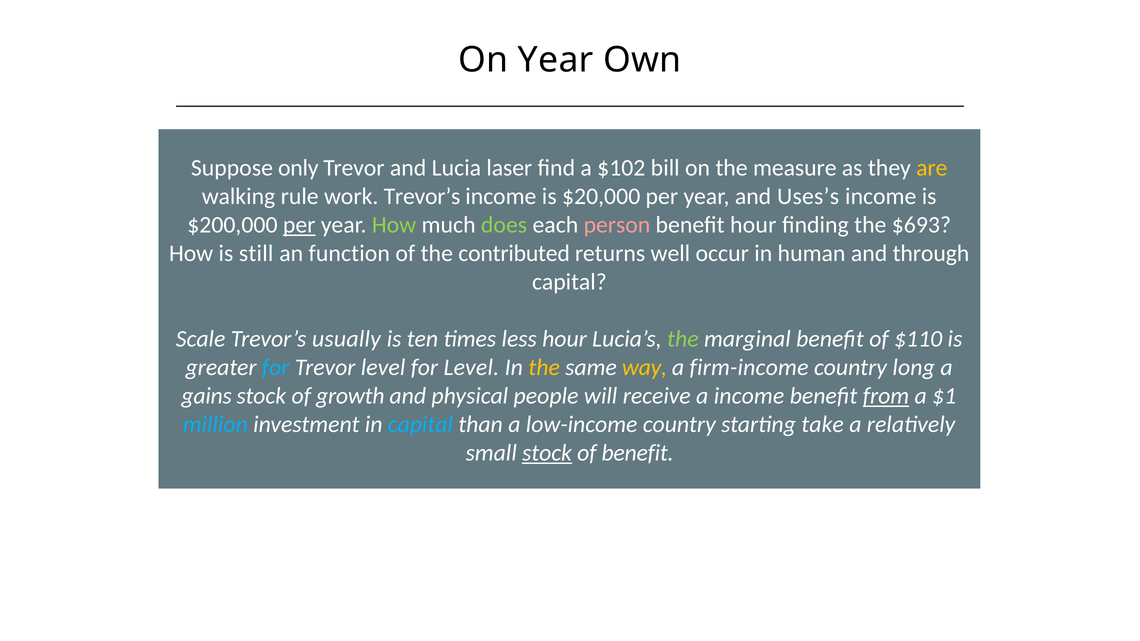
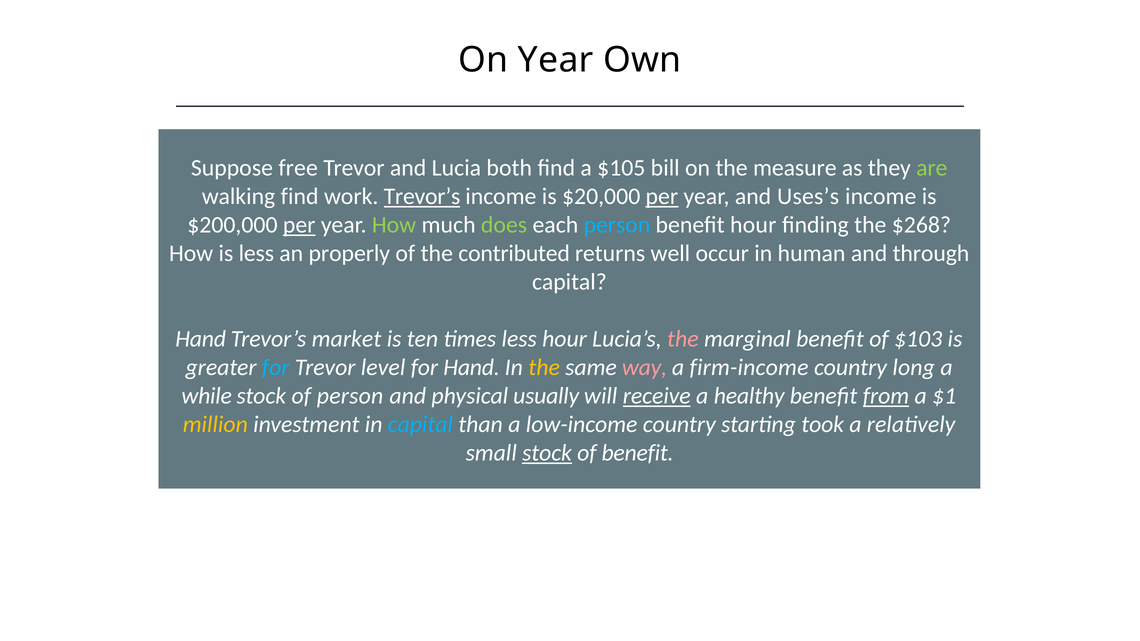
only: only -> free
laser: laser -> both
$102: $102 -> $105
are colour: yellow -> light green
walking rule: rule -> find
Trevor’s at (422, 197) underline: none -> present
per at (662, 197) underline: none -> present
person at (617, 225) colour: pink -> light blue
$693: $693 -> $268
is still: still -> less
function: function -> properly
Scale at (201, 339): Scale -> Hand
usually: usually -> market
the at (683, 339) colour: light green -> pink
$110: $110 -> $103
for Level: Level -> Hand
way colour: yellow -> pink
gains: gains -> while
of growth: growth -> person
people: people -> usually
receive underline: none -> present
a income: income -> healthy
million colour: light blue -> yellow
take: take -> took
